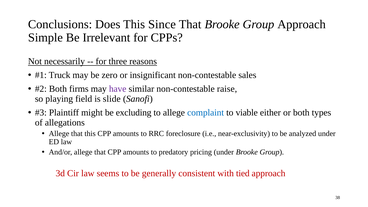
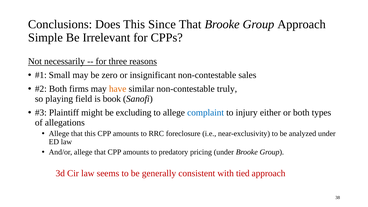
Truck: Truck -> Small
have colour: purple -> orange
raise: raise -> truly
slide: slide -> book
viable: viable -> injury
